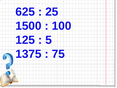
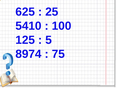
1500: 1500 -> 5410
1375: 1375 -> 8974
